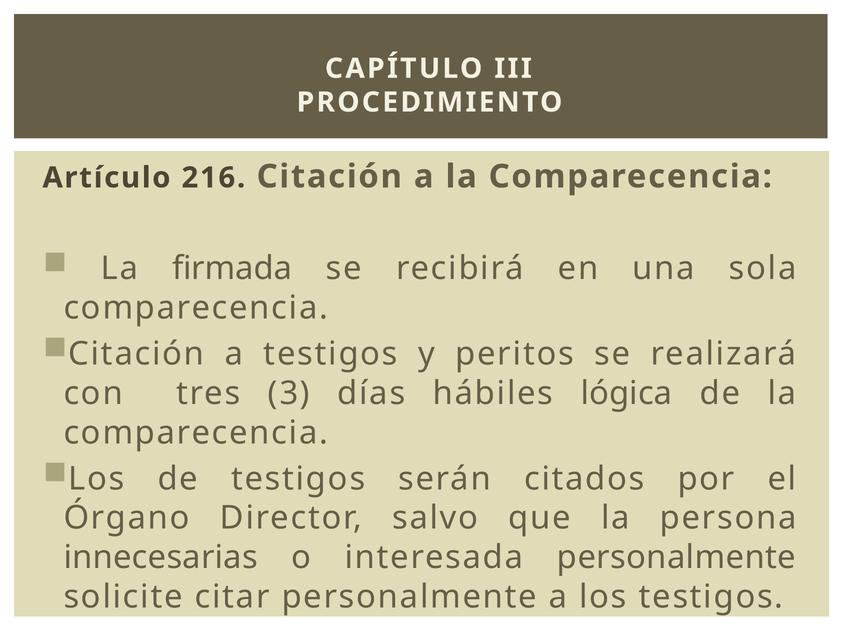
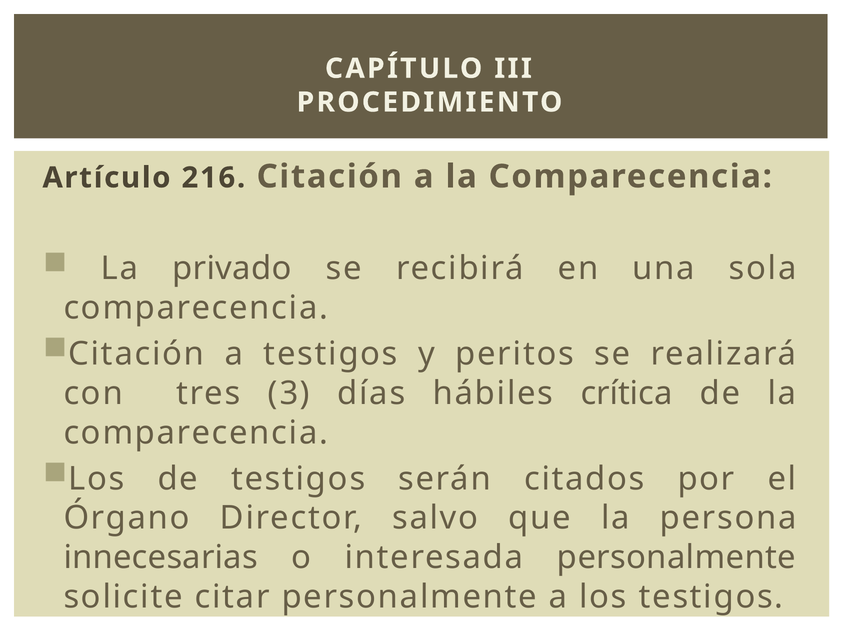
firmada: firmada -> privado
lógica: lógica -> crítica
